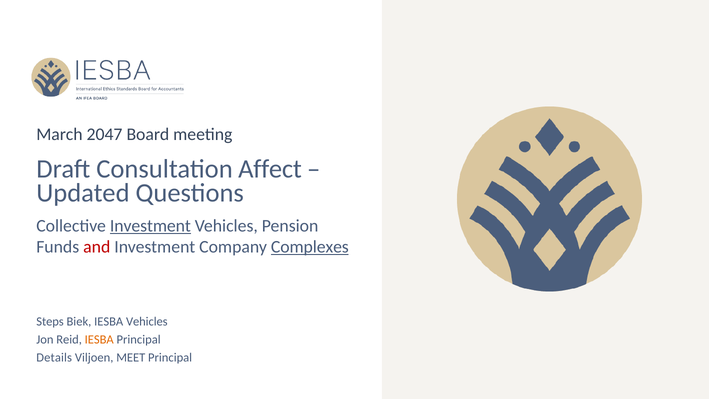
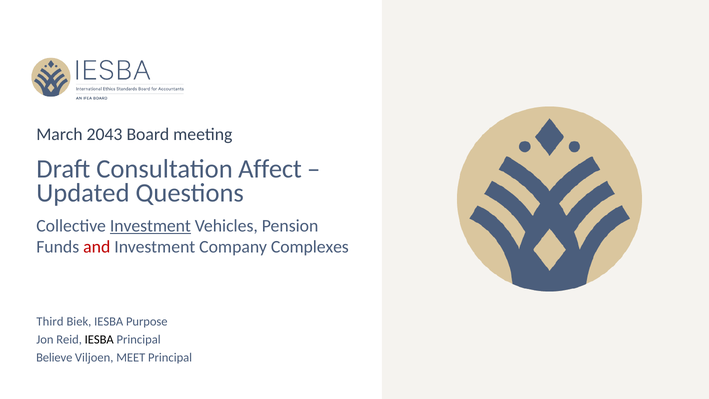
2047: 2047 -> 2043
Complexes underline: present -> none
Steps: Steps -> Third
IESBA Vehicles: Vehicles -> Purpose
IESBA at (99, 340) colour: orange -> black
Details: Details -> Believe
